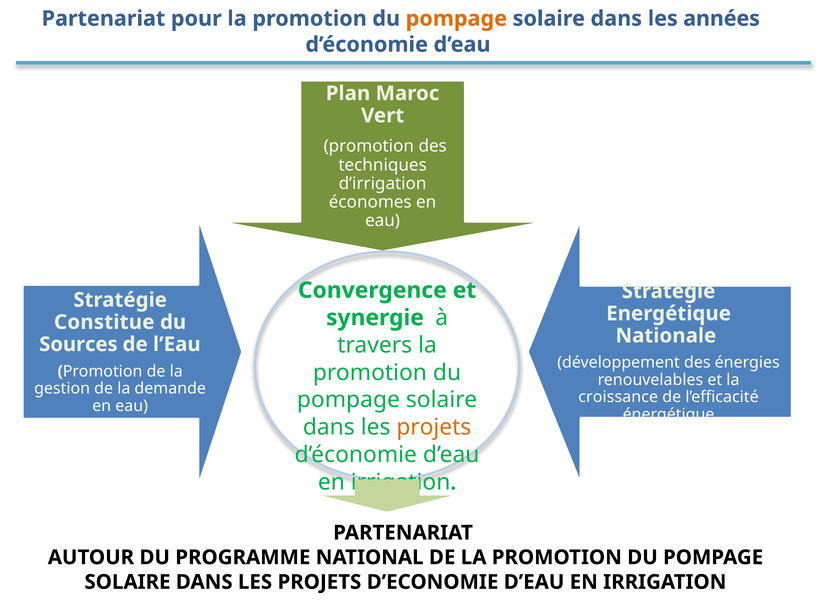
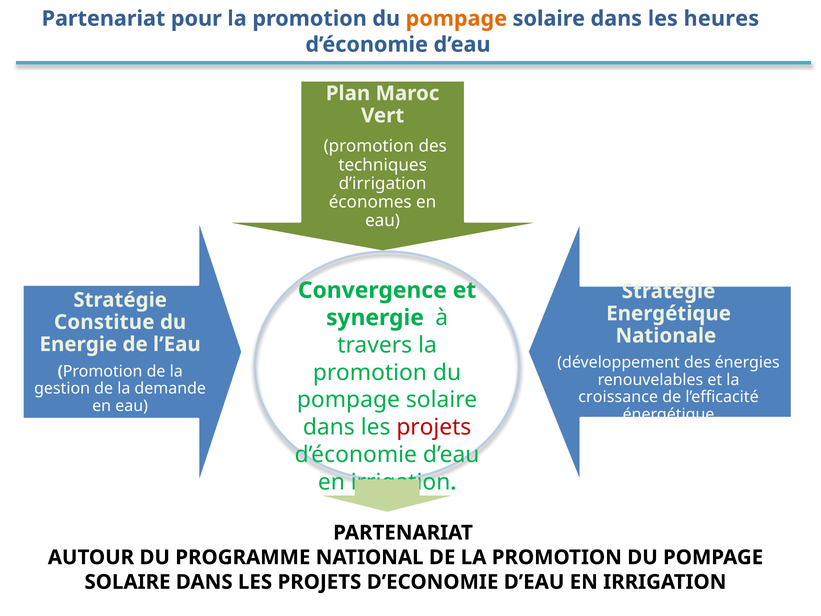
années: années -> heures
Sources: Sources -> Energie
projets at (434, 427) colour: orange -> red
